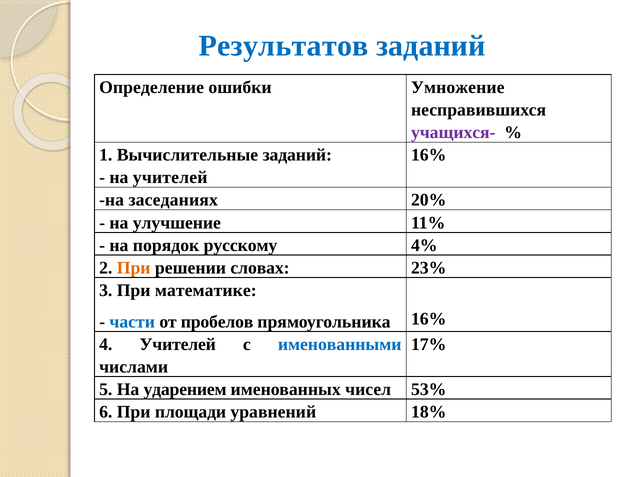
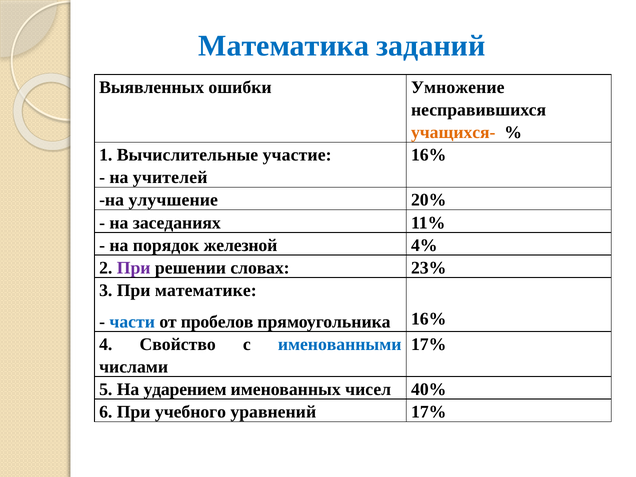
Результатов: Результатов -> Математика
Определение: Определение -> Выявленных
учащихся- colour: purple -> orange
Вычислительные заданий: заданий -> участие
заседаниях: заседаниях -> улучшение
улучшение: улучшение -> заседаниях
русскому: русскому -> железной
При at (134, 268) colour: orange -> purple
4 Учителей: Учителей -> Свойство
53%: 53% -> 40%
площади: площади -> учебного
уравнений 18%: 18% -> 17%
